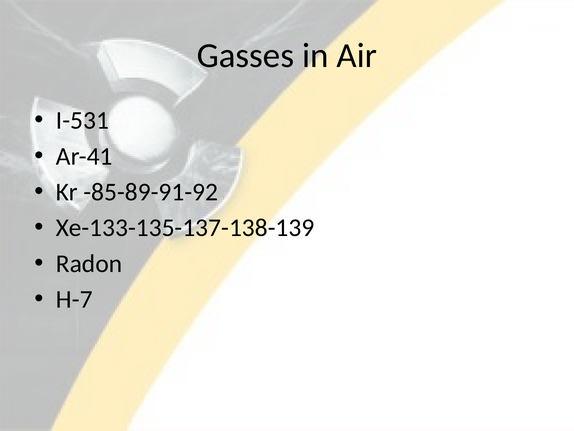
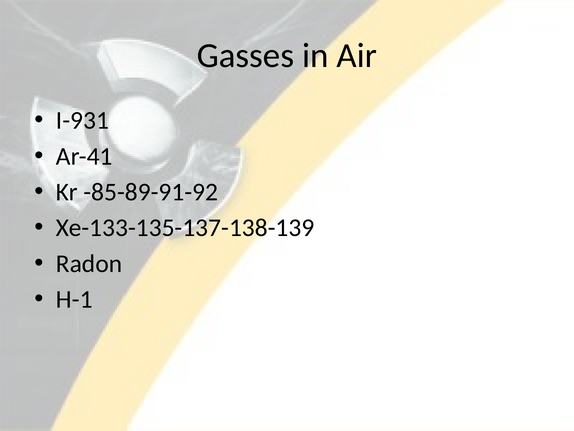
I-531: I-531 -> I-931
H-7: H-7 -> H-1
